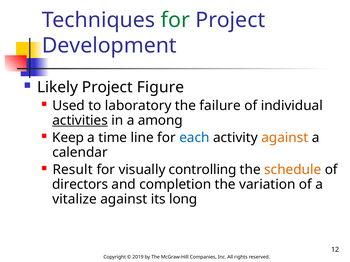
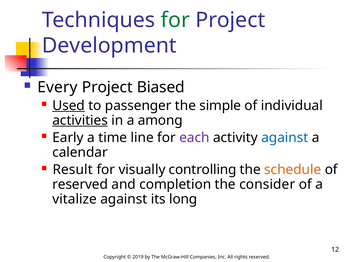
Likely: Likely -> Every
Figure: Figure -> Biased
Used underline: none -> present
laboratory: laboratory -> passenger
failure: failure -> simple
Keep: Keep -> Early
each colour: blue -> purple
against at (285, 138) colour: orange -> blue
directors at (80, 185): directors -> reserved
variation: variation -> consider
